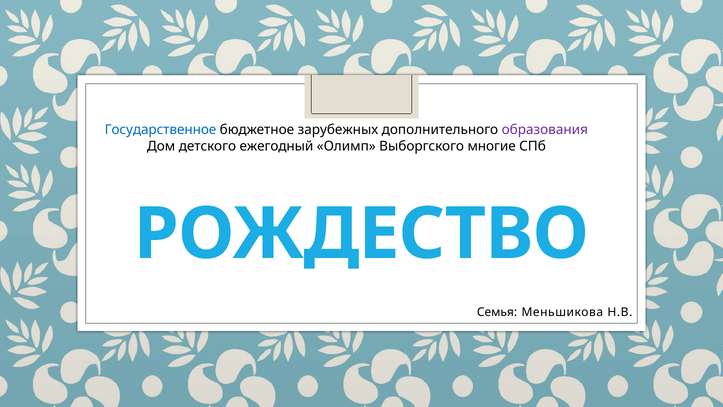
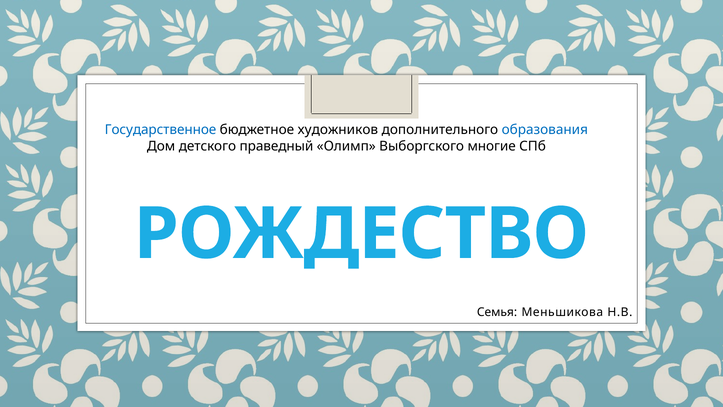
зарубежных: зарубежных -> художников
образования colour: purple -> blue
ежегодный: ежегодный -> праведный
